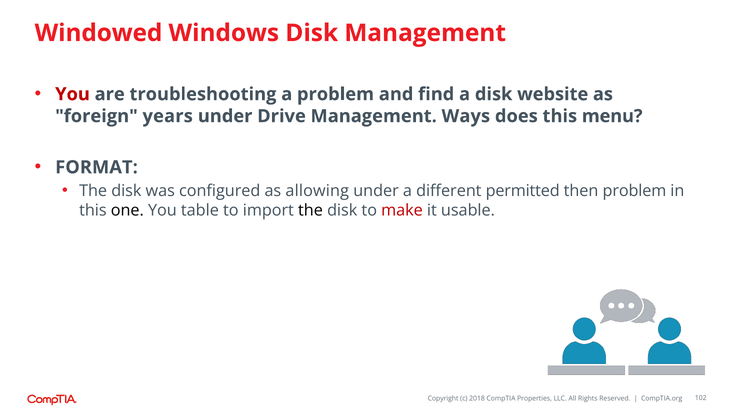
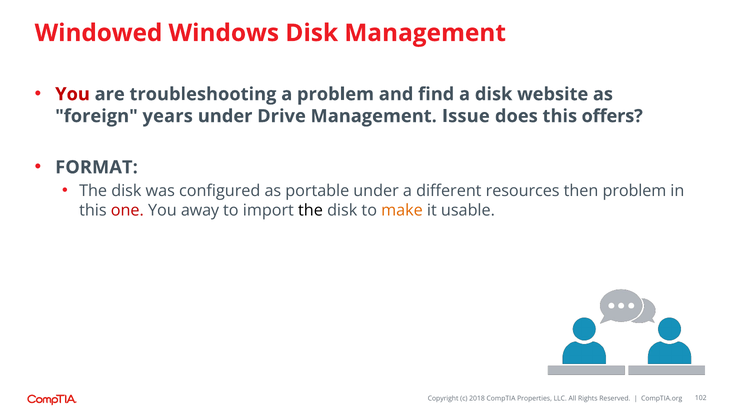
Ways: Ways -> Issue
menu: menu -> offers
allowing: allowing -> portable
permitted: permitted -> resources
one colour: black -> red
table: table -> away
make colour: red -> orange
